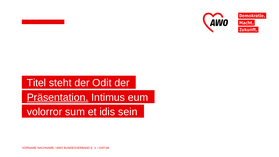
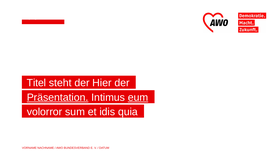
Odit: Odit -> Hier
eum underline: none -> present
sein: sein -> quia
